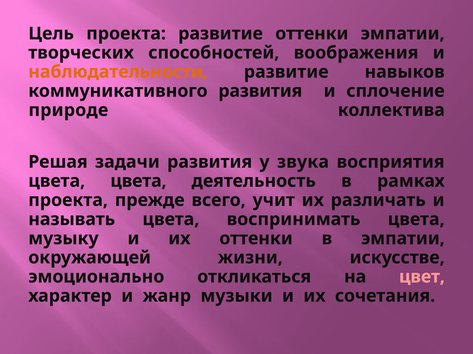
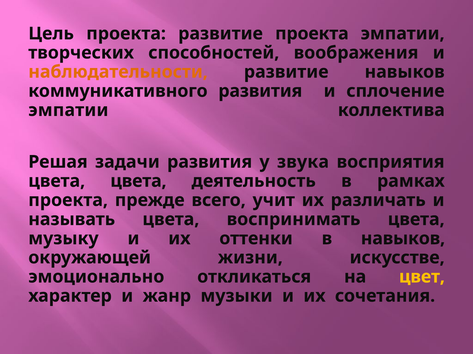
развитие оттенки: оттенки -> проекта
природе at (68, 110): природе -> эмпатии
в эмпатии: эмпатии -> навыков
цвет colour: pink -> yellow
